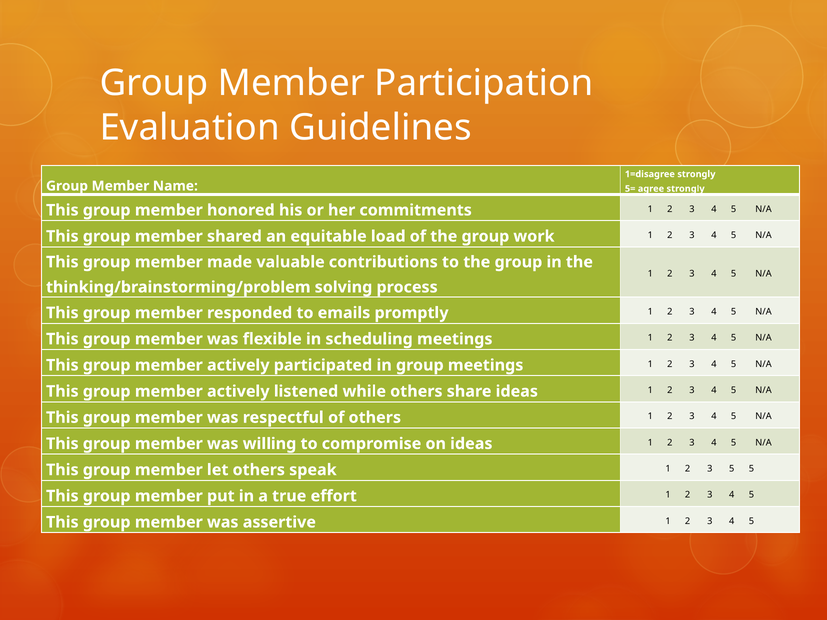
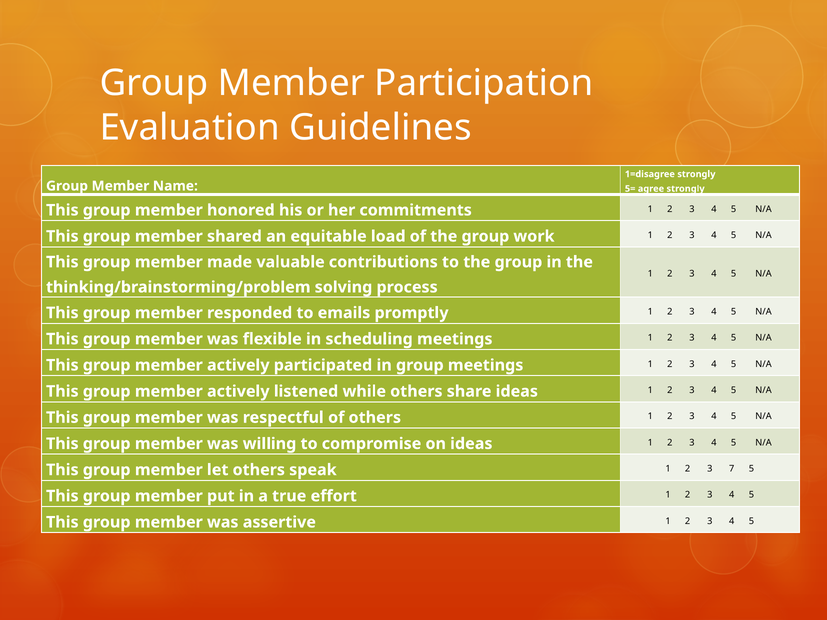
3 5: 5 -> 7
